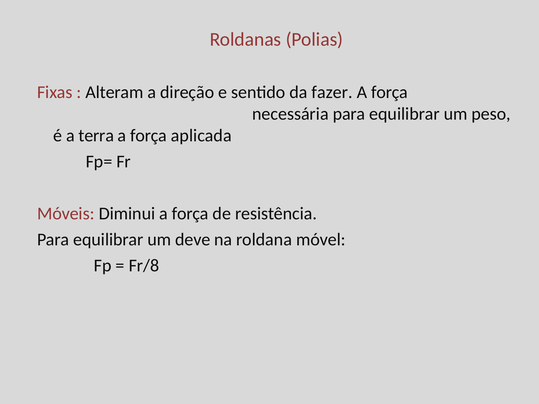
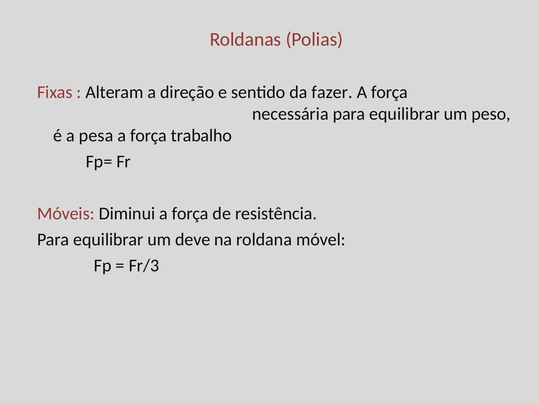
terra: terra -> pesa
aplicada: aplicada -> trabalho
Fr/8: Fr/8 -> Fr/3
